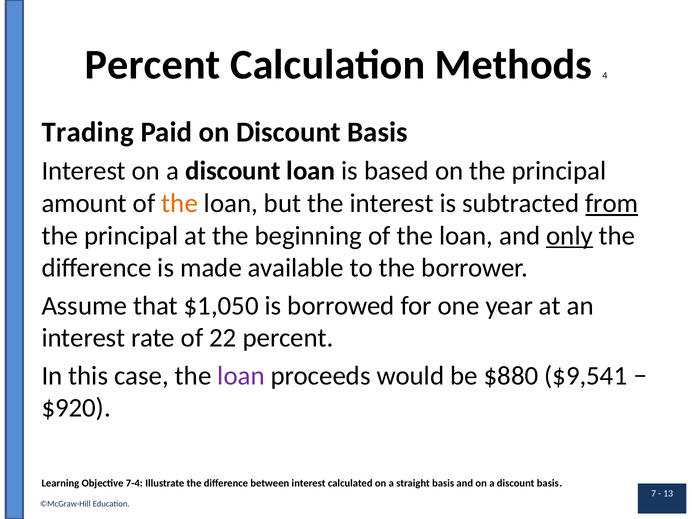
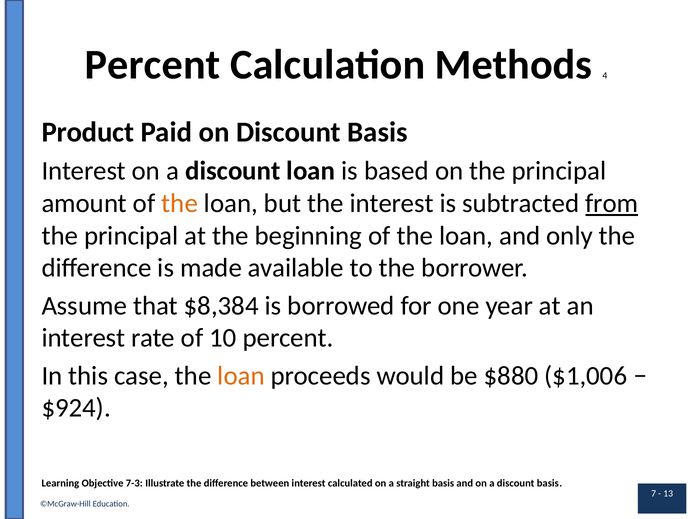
Trading: Trading -> Product
only underline: present -> none
$1,050: $1,050 -> $8,384
22: 22 -> 10
loan at (241, 376) colour: purple -> orange
$9,541: $9,541 -> $1,006
$920: $920 -> $924
7-4: 7-4 -> 7-3
